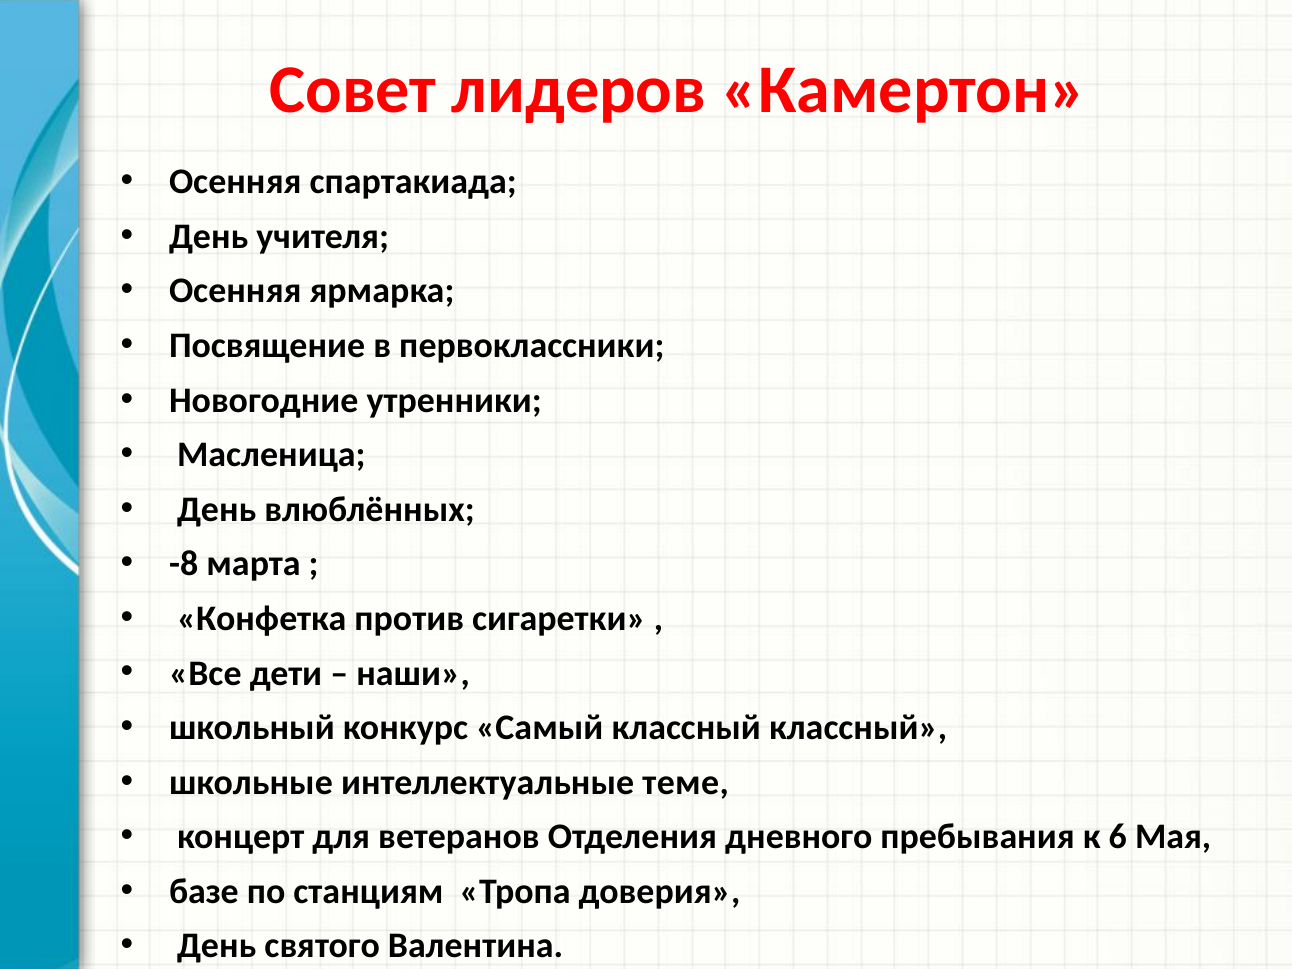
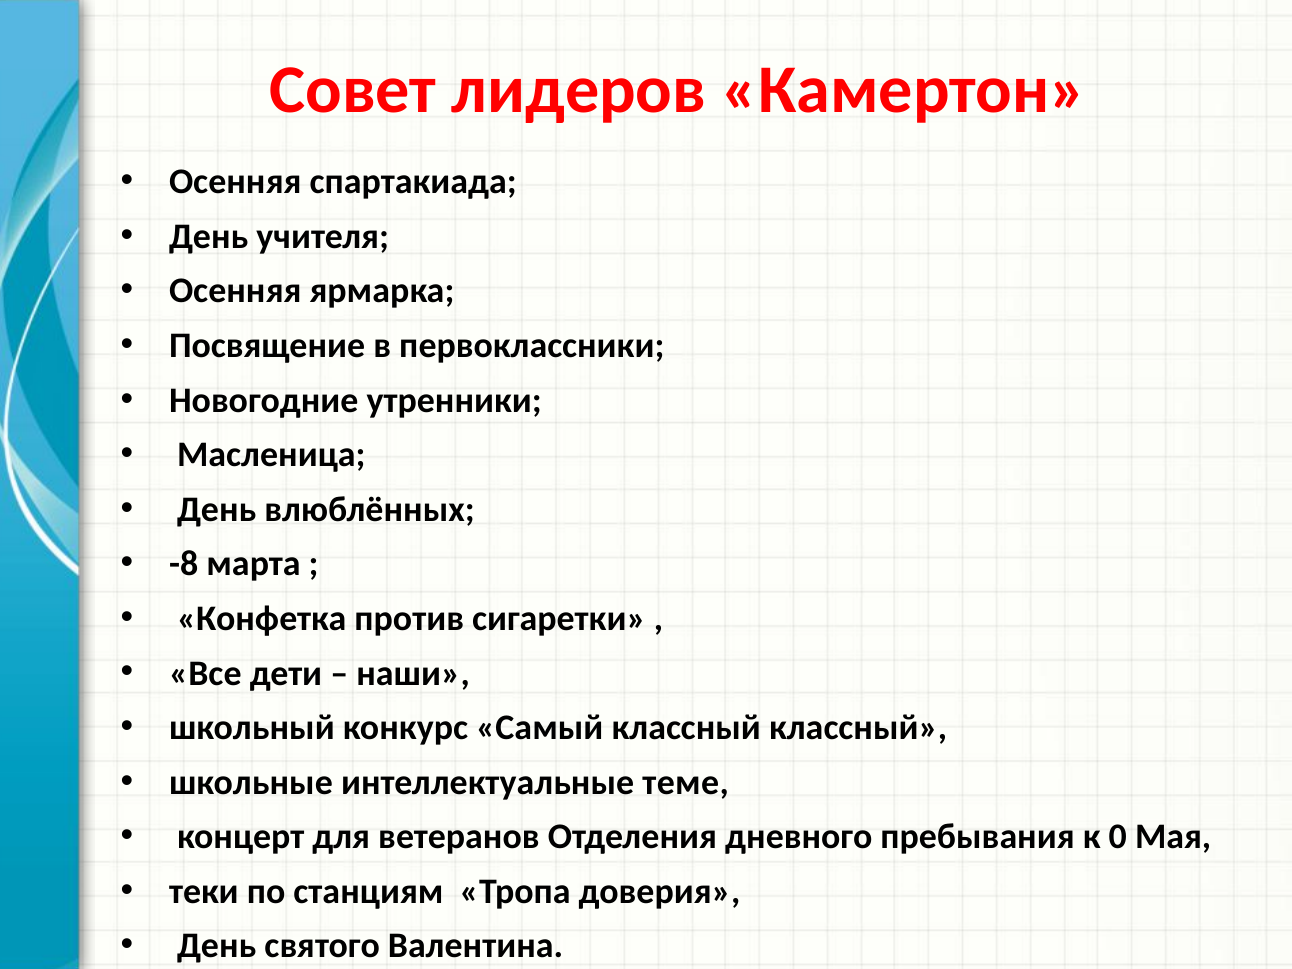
6: 6 -> 0
базе: базе -> теки
